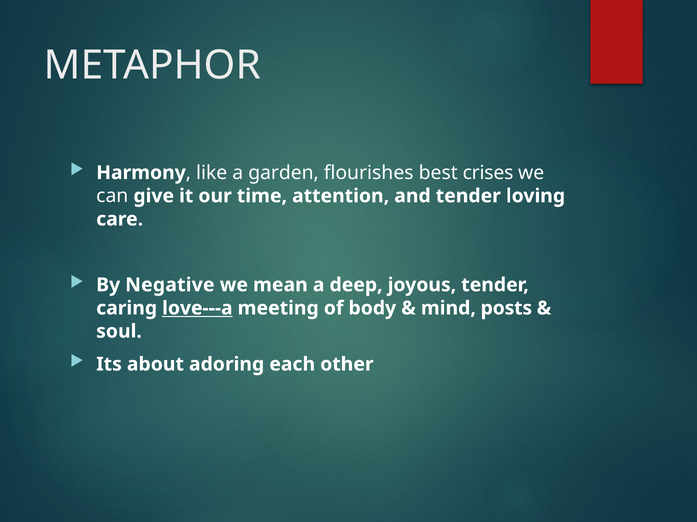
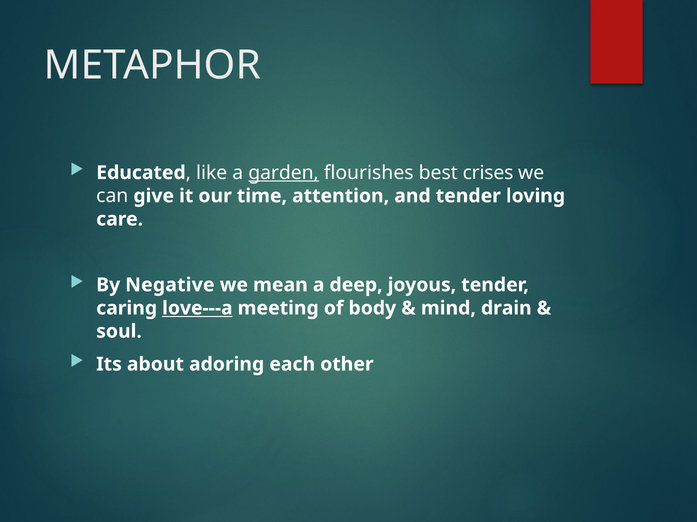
Harmony: Harmony -> Educated
garden underline: none -> present
posts: posts -> drain
